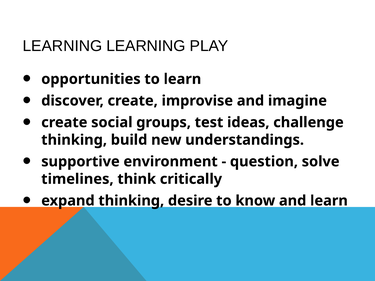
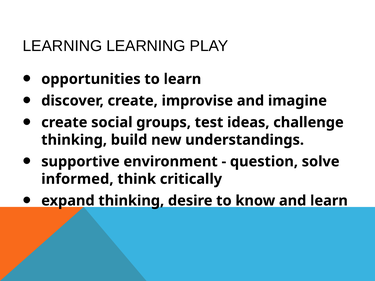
timelines: timelines -> informed
